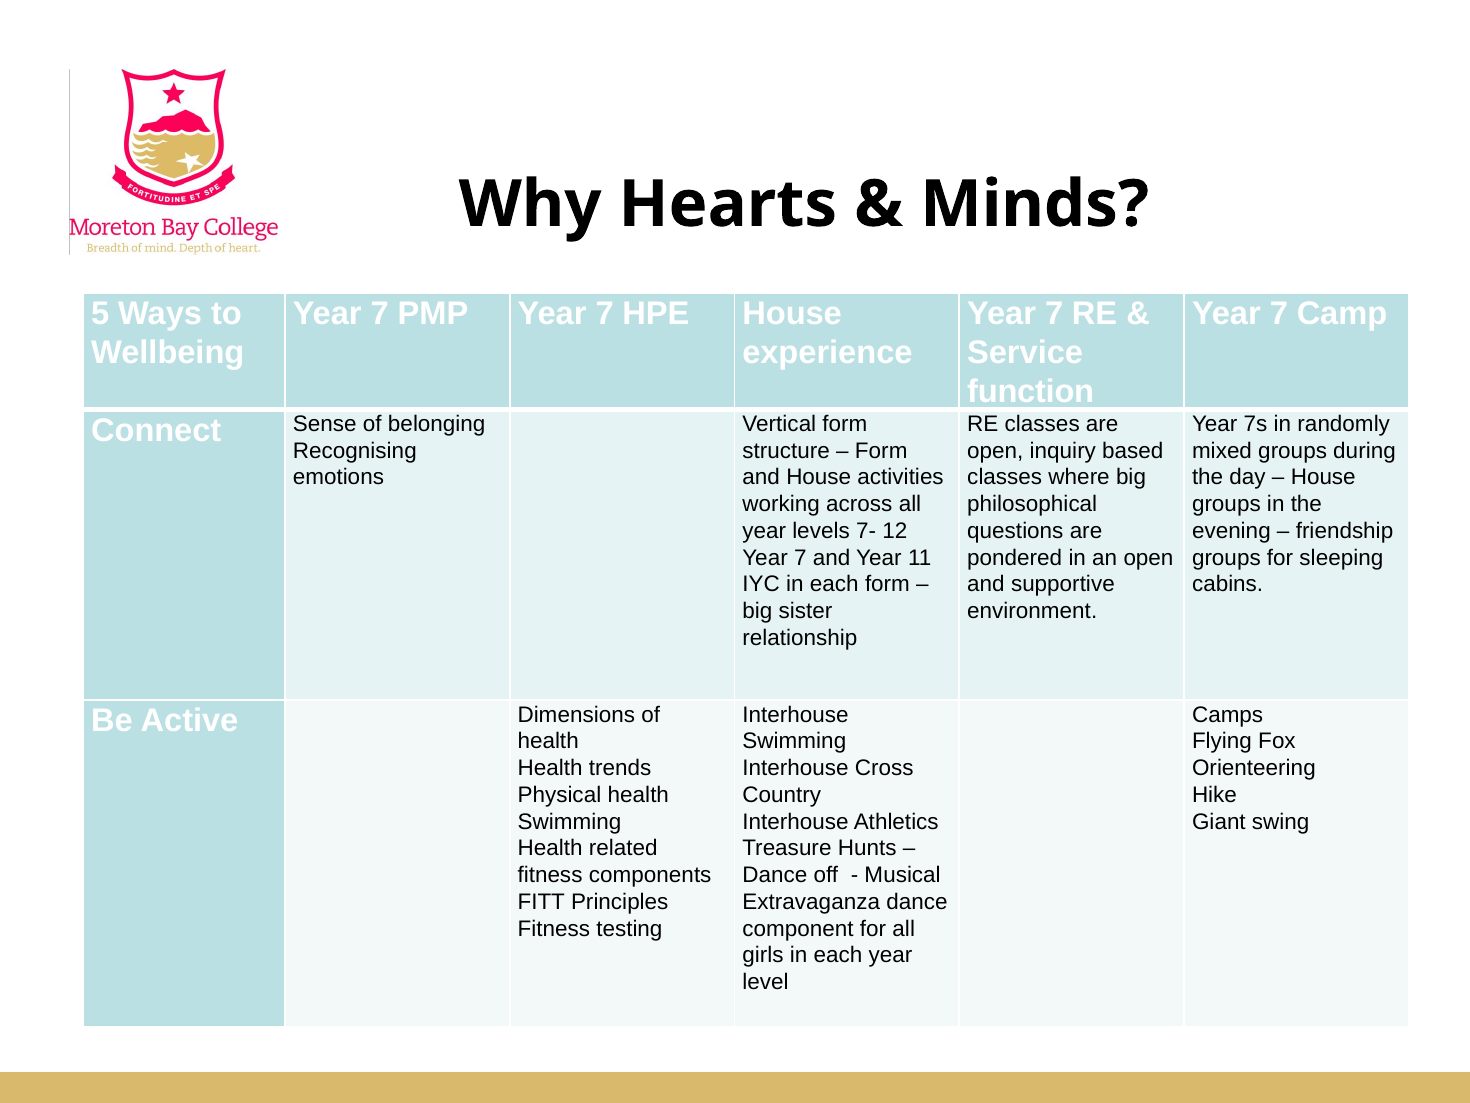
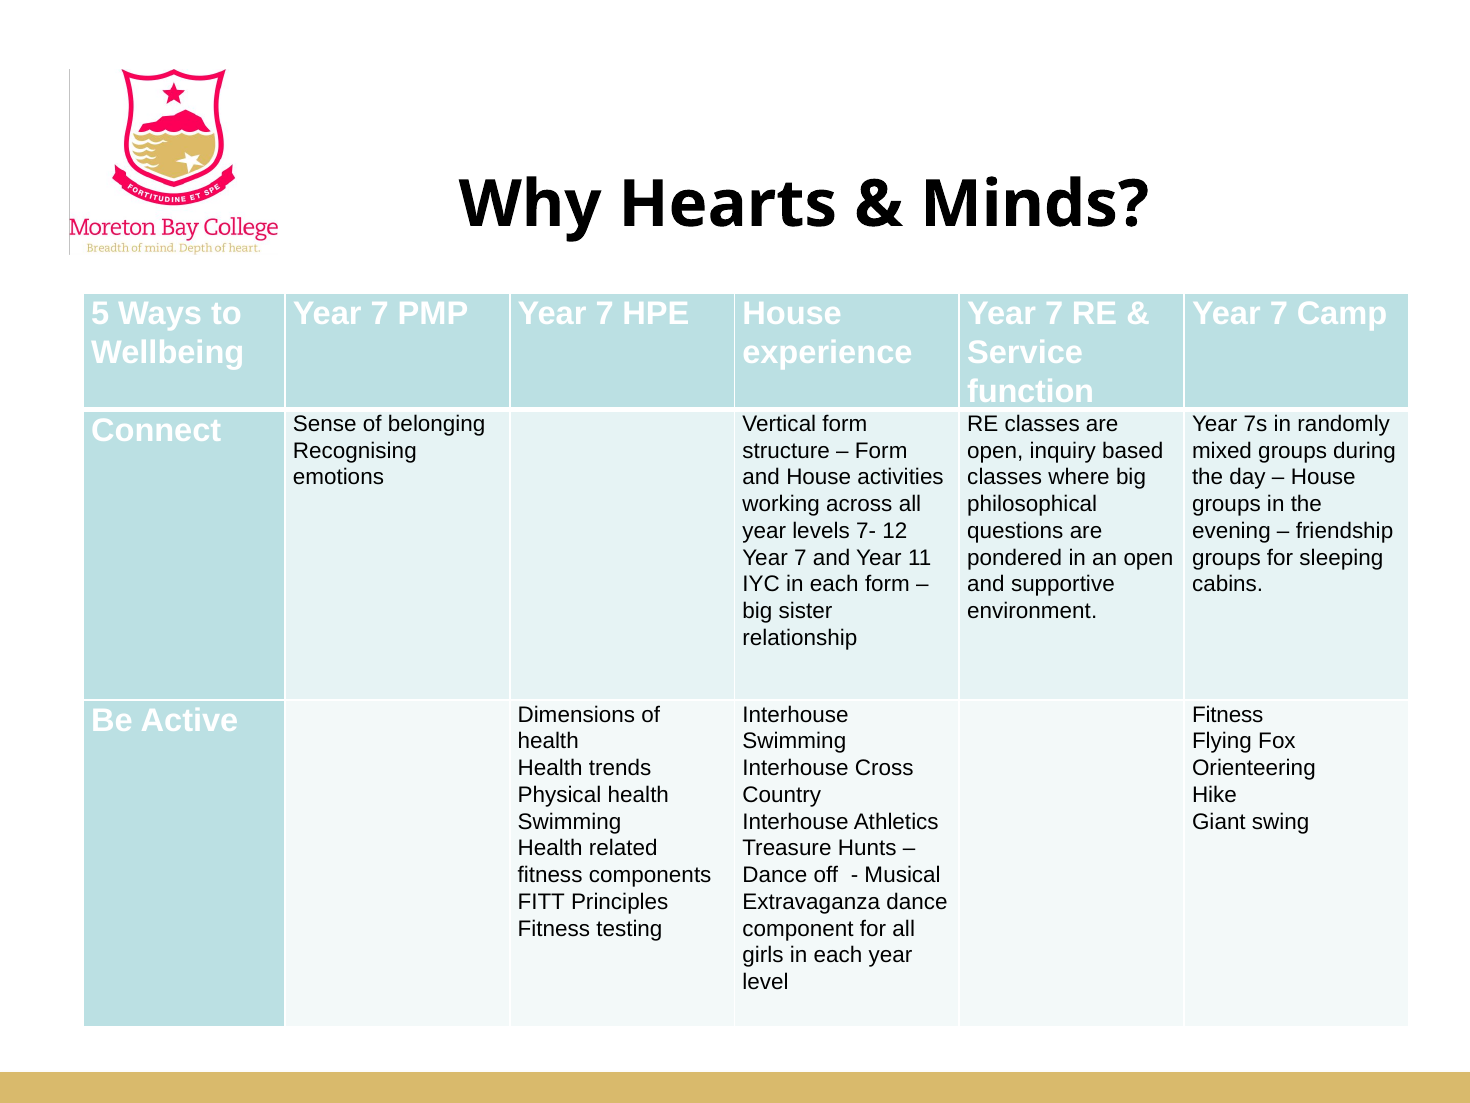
Camps at (1228, 714): Camps -> Fitness
